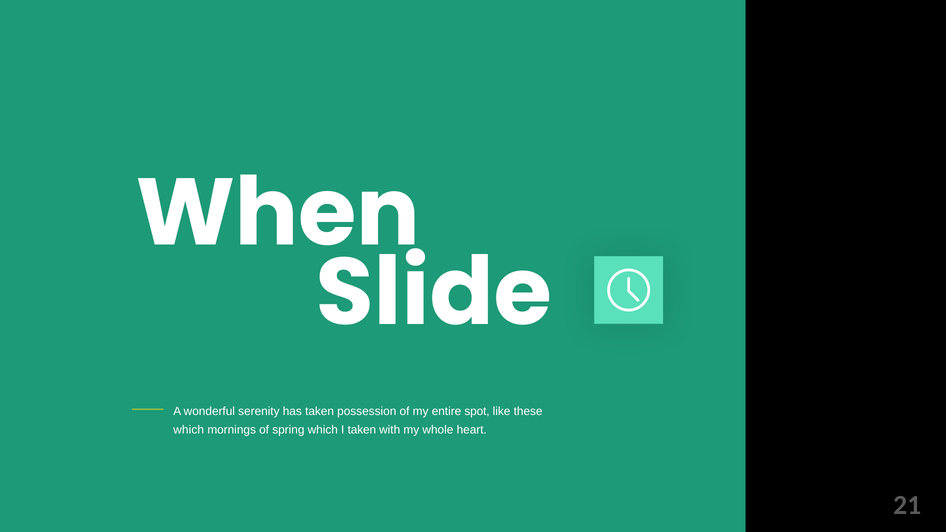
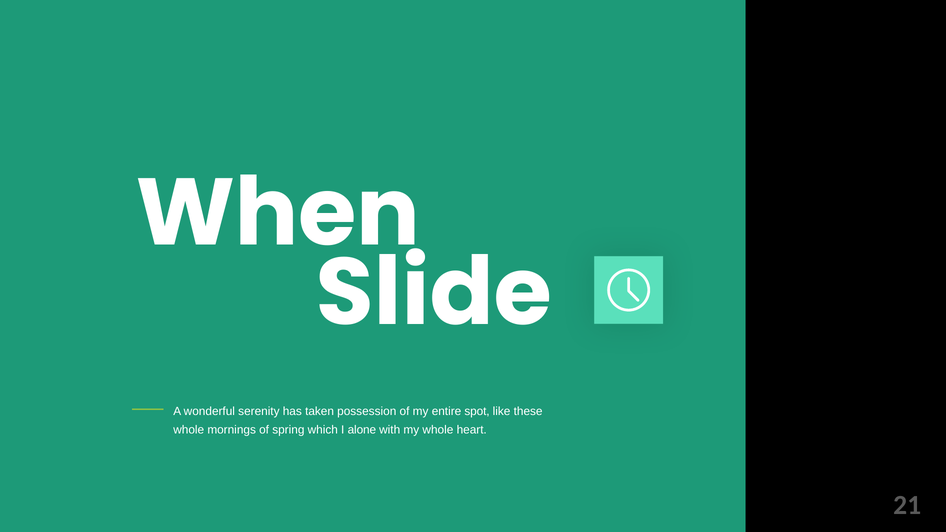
which at (189, 430): which -> whole
I taken: taken -> alone
